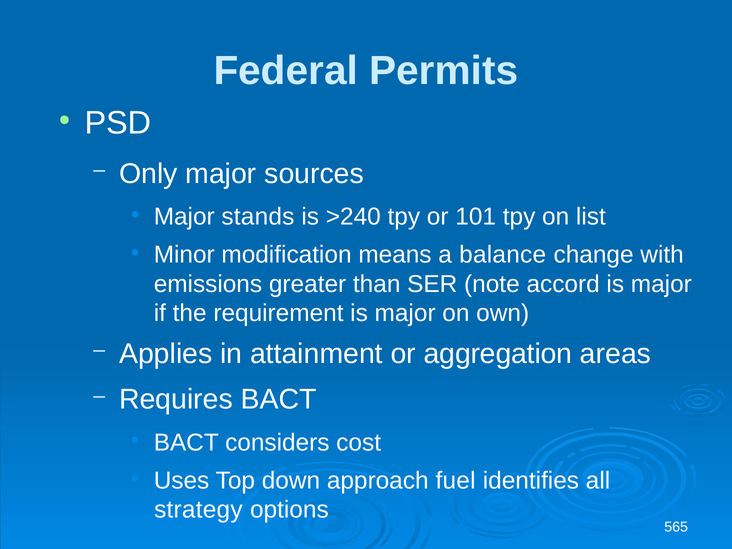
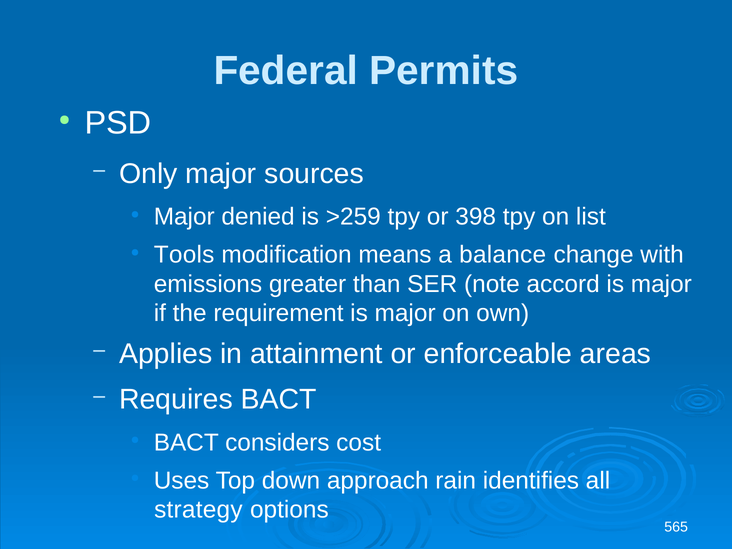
stands: stands -> denied
>240: >240 -> >259
101: 101 -> 398
Minor: Minor -> Tools
aggregation: aggregation -> enforceable
fuel: fuel -> rain
